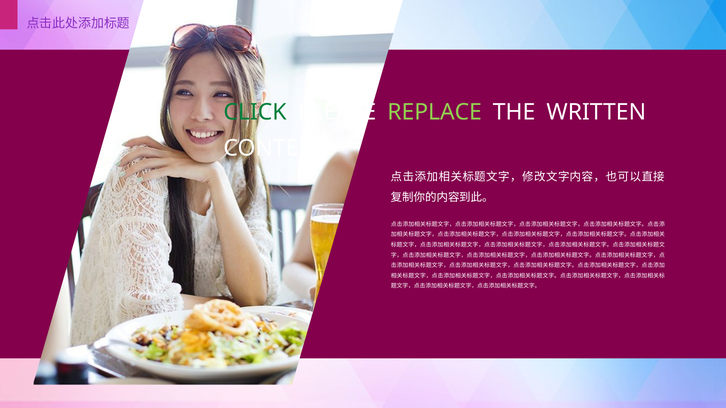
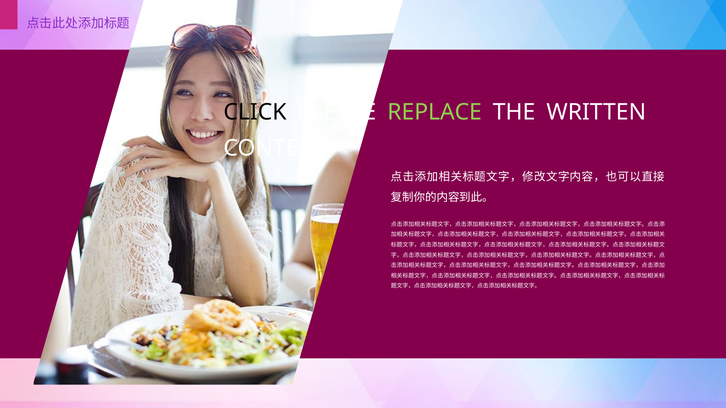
CLICK colour: green -> black
